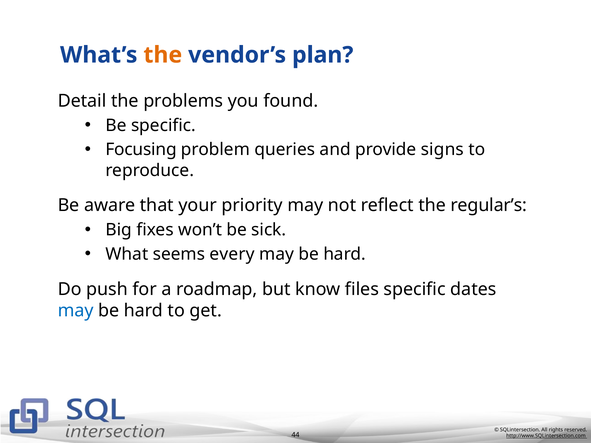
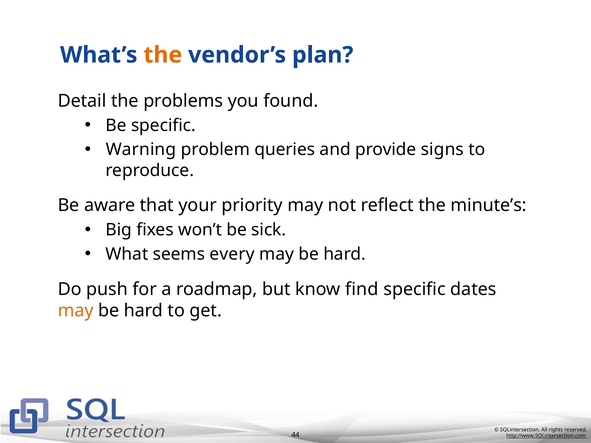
Focusing: Focusing -> Warning
regular’s: regular’s -> minute’s
files: files -> find
may at (76, 311) colour: blue -> orange
